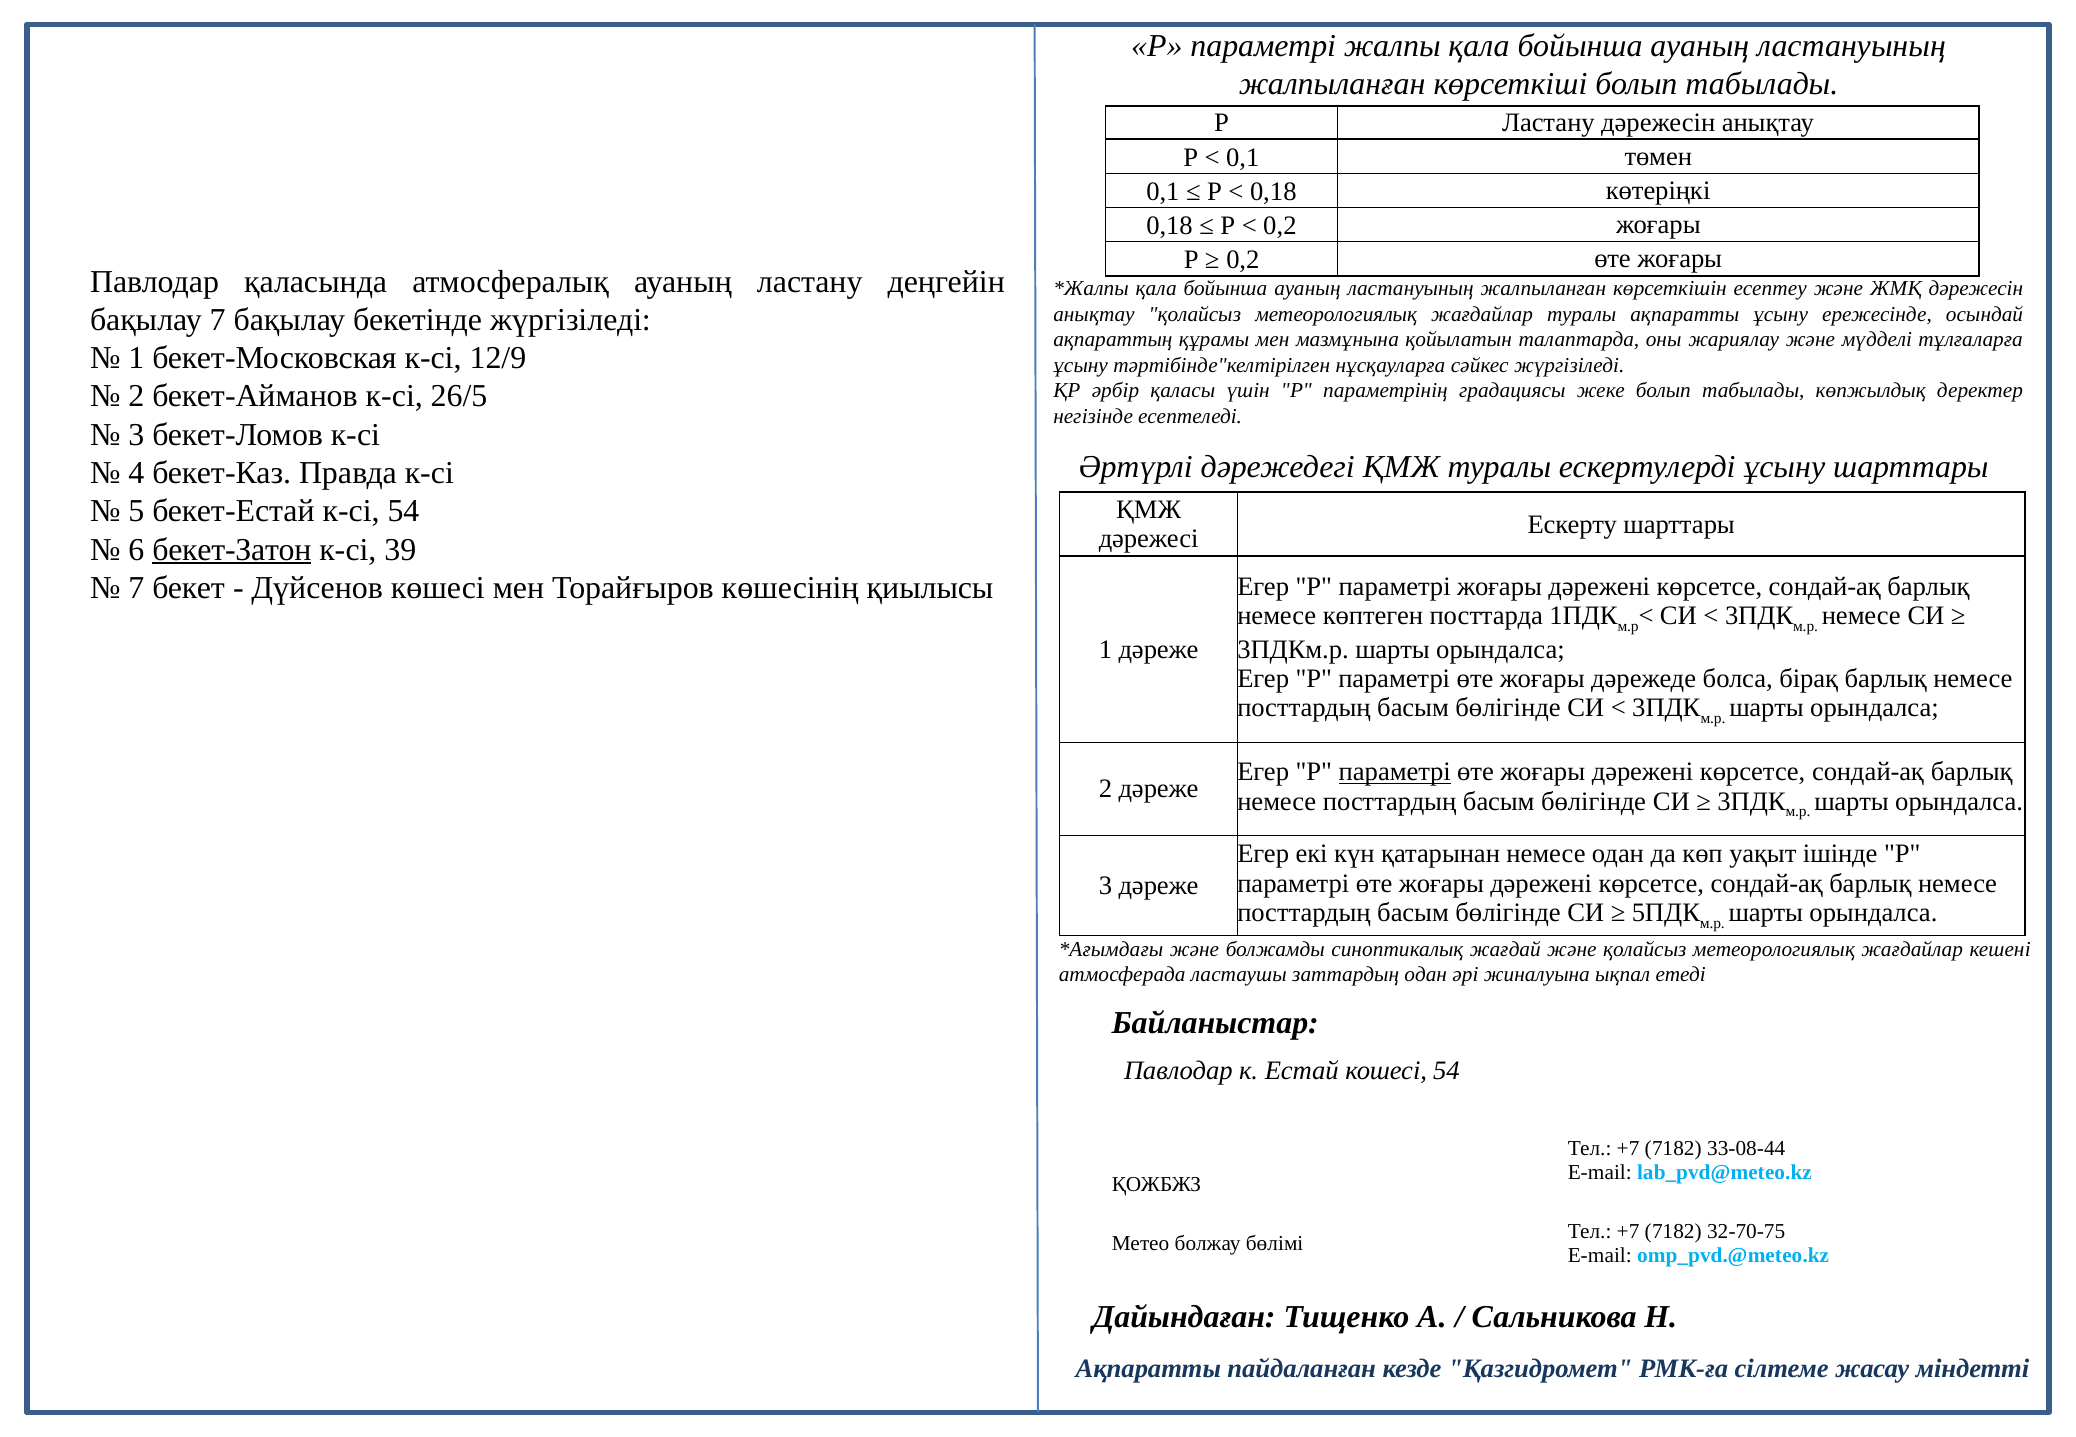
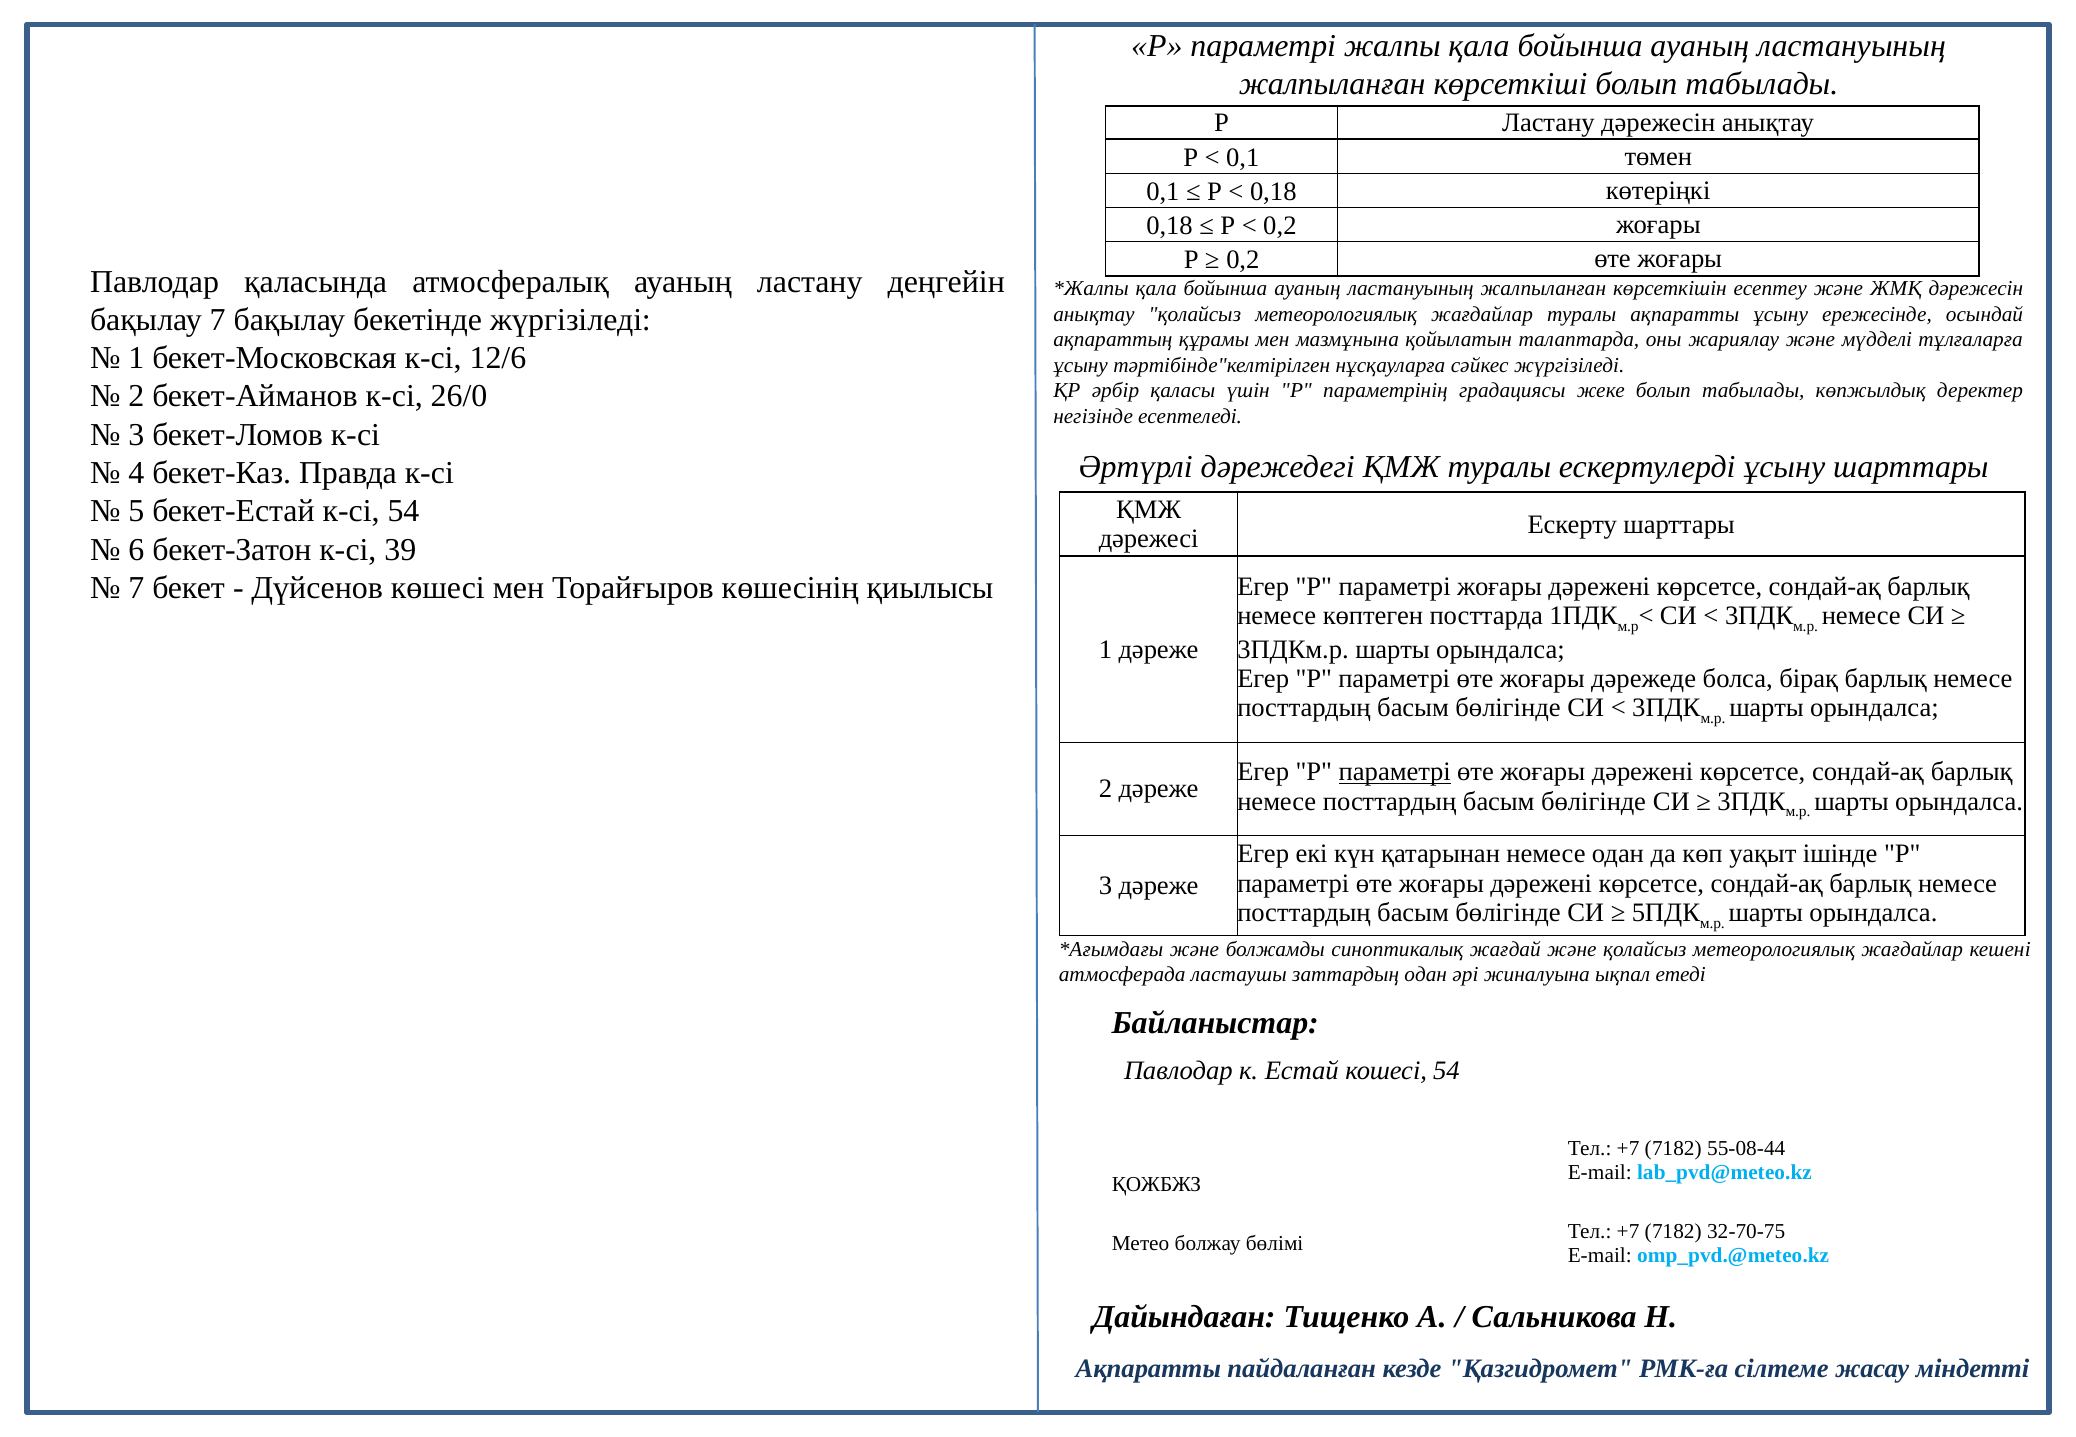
12/9: 12/9 -> 12/6
26/5: 26/5 -> 26/0
бекет-Затон underline: present -> none
33-08-44: 33-08-44 -> 55-08-44
